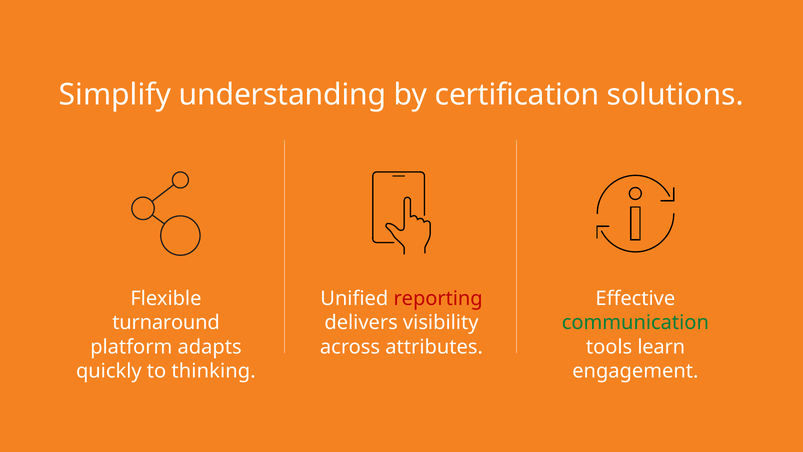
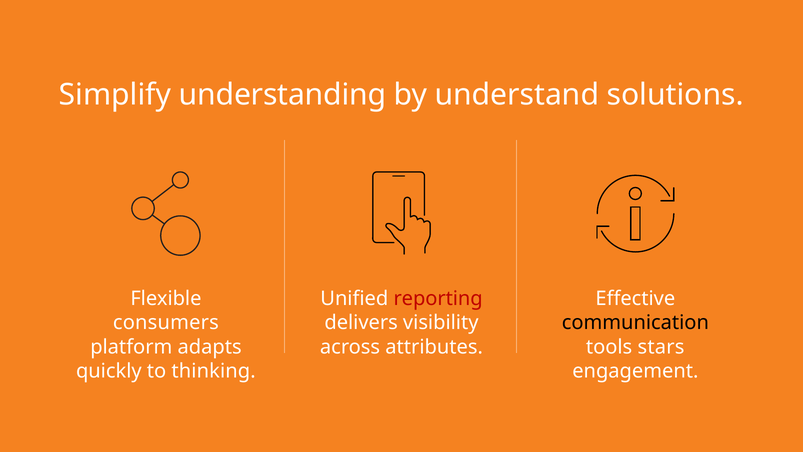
certification: certification -> understand
turnaround: turnaround -> consumers
communication colour: green -> black
learn: learn -> stars
